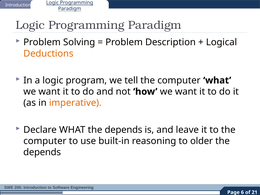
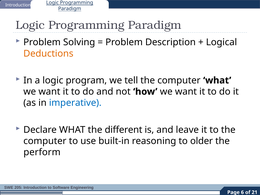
imperative colour: orange -> blue
WHAT the depends: depends -> different
depends at (42, 152): depends -> perform
